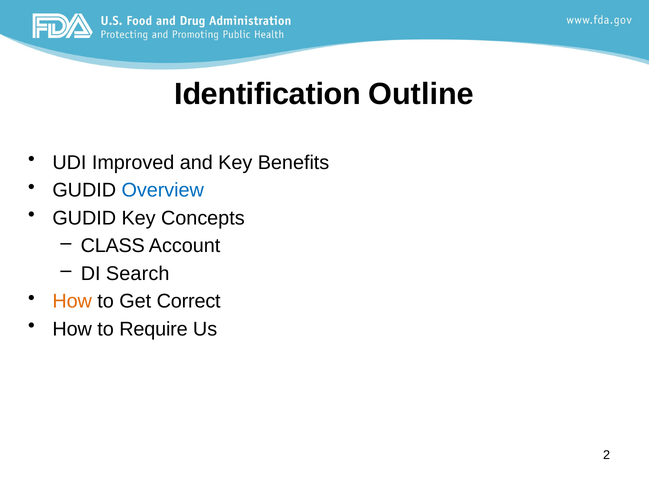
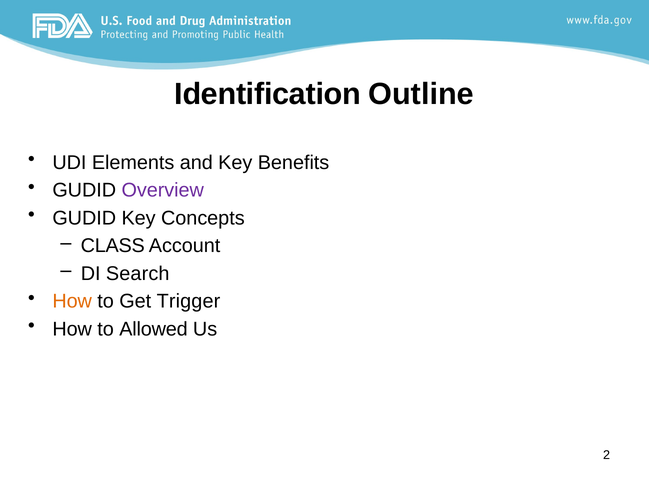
Improved: Improved -> Elements
Overview colour: blue -> purple
Correct: Correct -> Trigger
Require: Require -> Allowed
